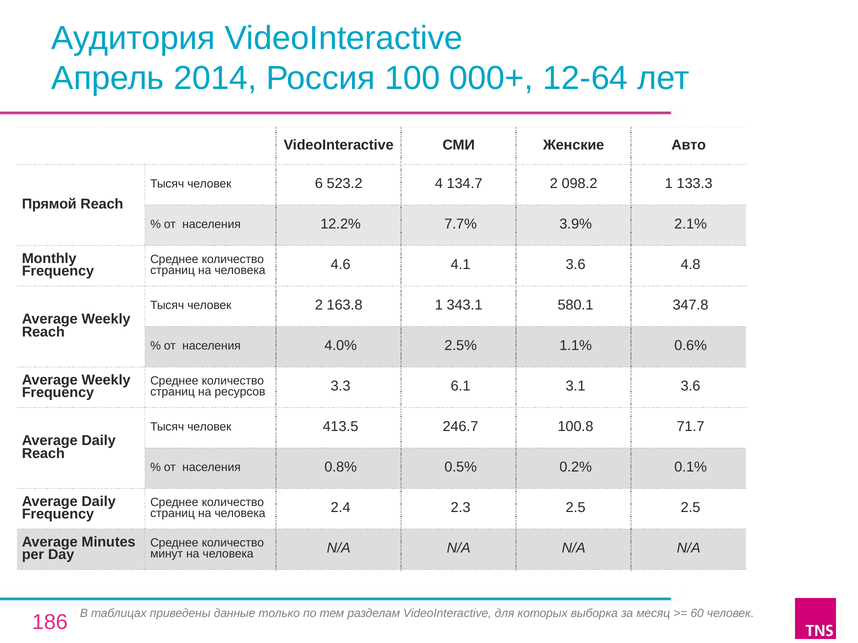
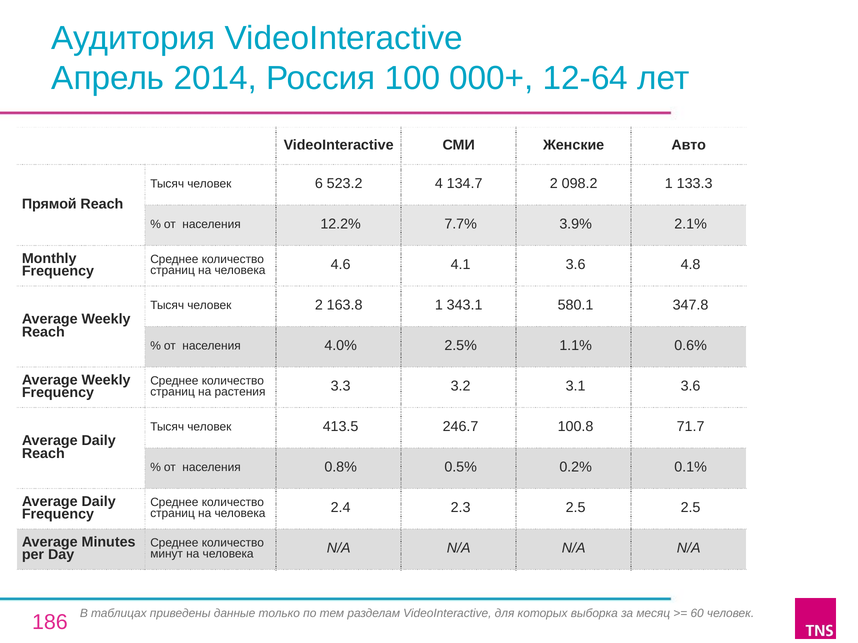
ресурсов: ресурсов -> растения
6.1: 6.1 -> 3.2
